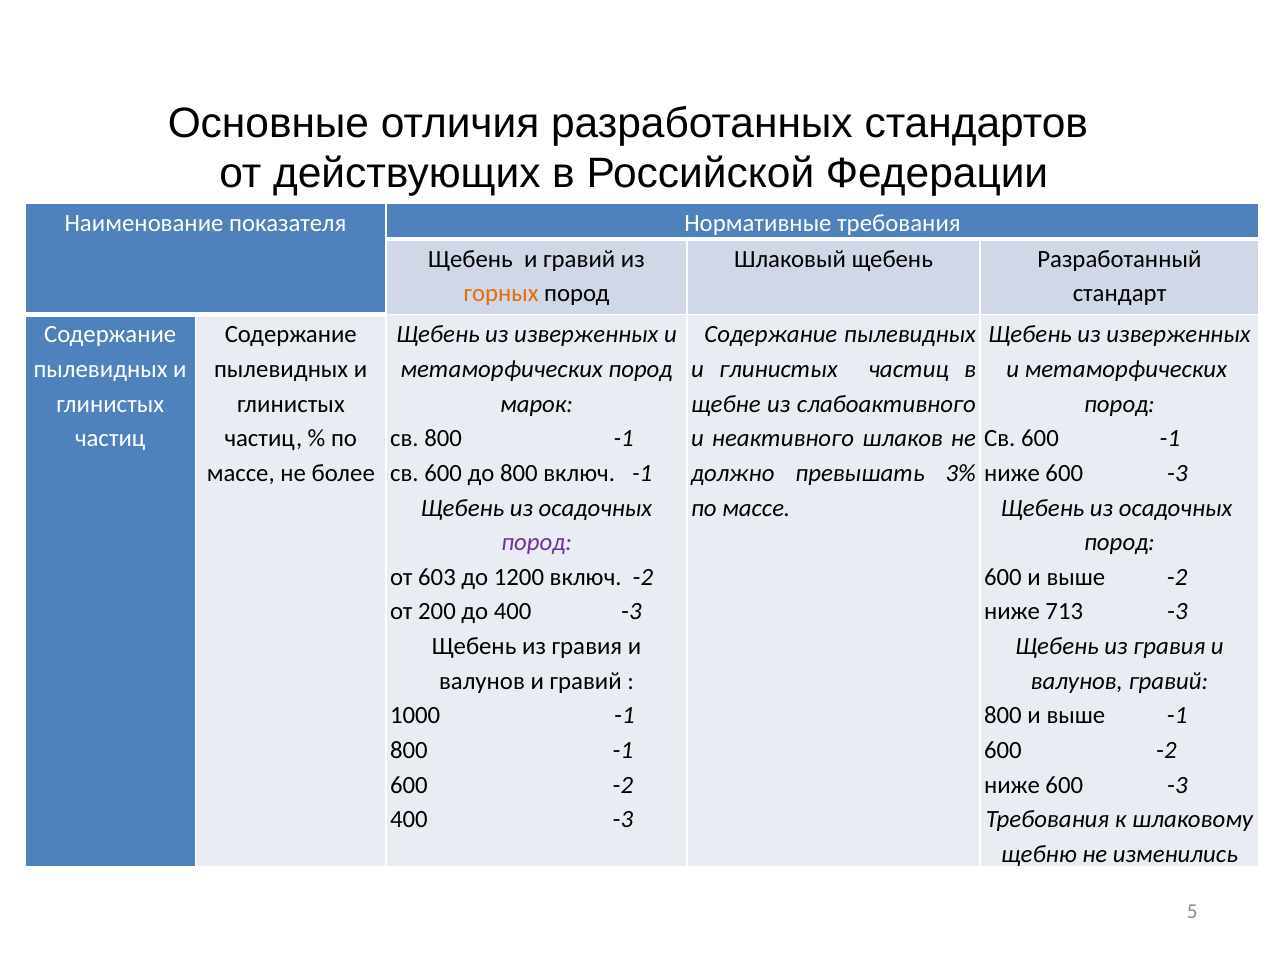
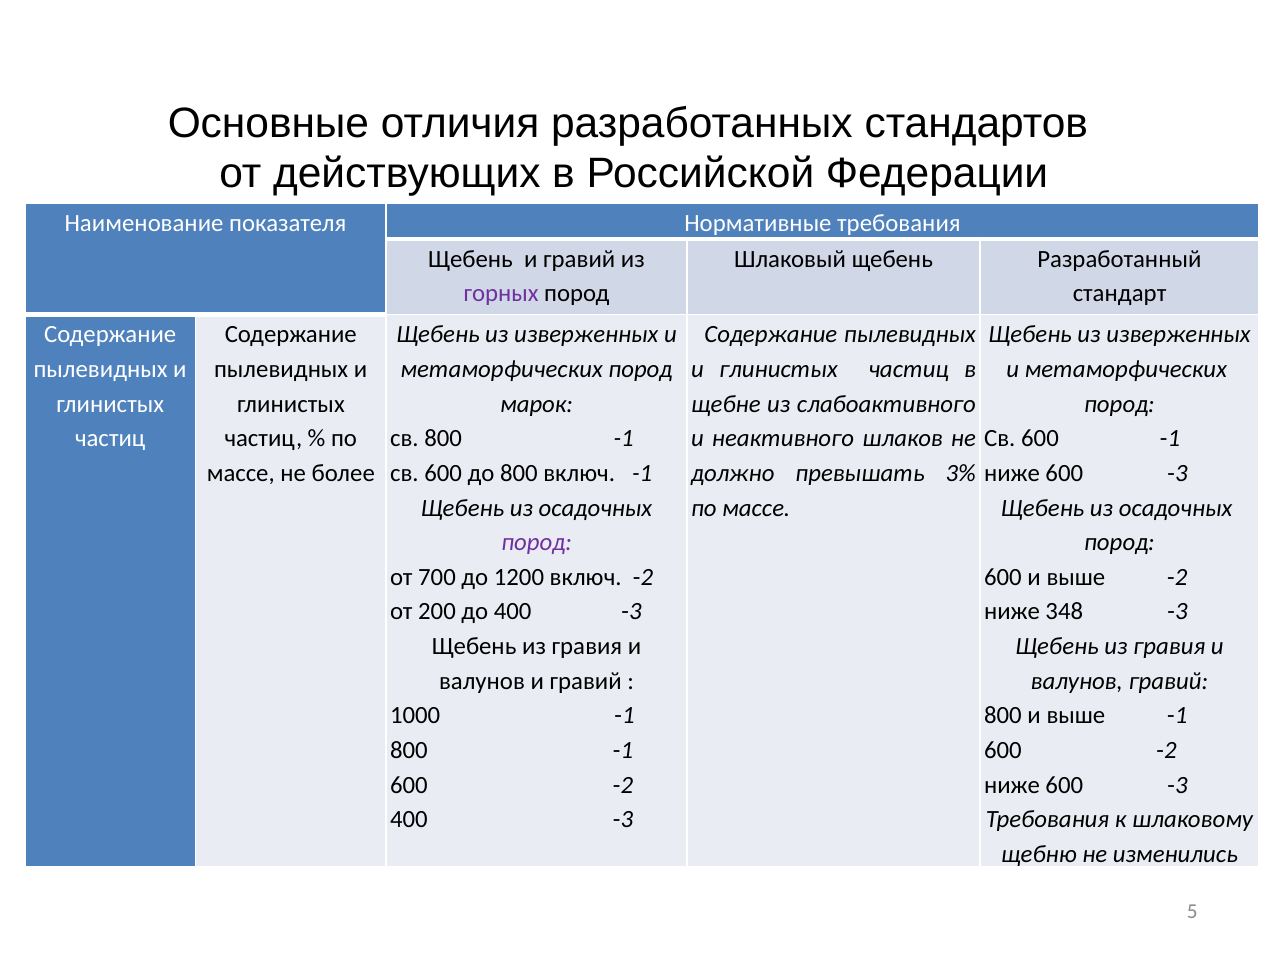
горных colour: orange -> purple
603: 603 -> 700
713: 713 -> 348
